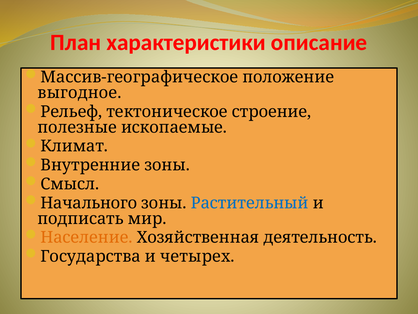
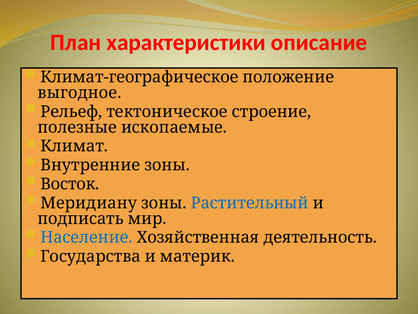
Массив-географическое: Массив-географическое -> Климат-географическое
Смысл: Смысл -> Восток
Начального: Начального -> Меридиану
Население colour: orange -> blue
четырех: четырех -> материк
